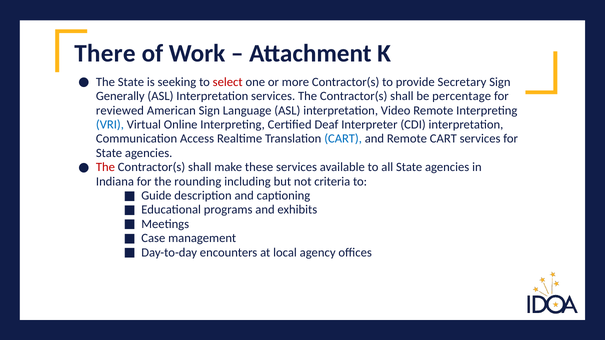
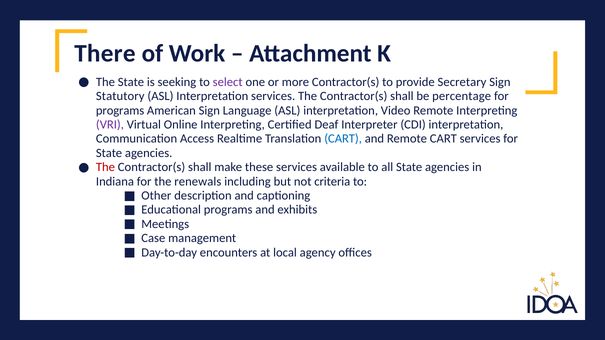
select colour: red -> purple
Generally: Generally -> Statutory
reviewed at (120, 110): reviewed -> programs
VRI colour: blue -> purple
rounding: rounding -> renewals
Guide: Guide -> Other
